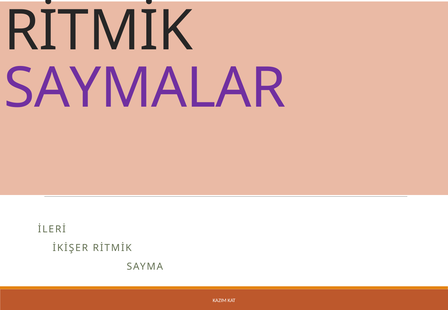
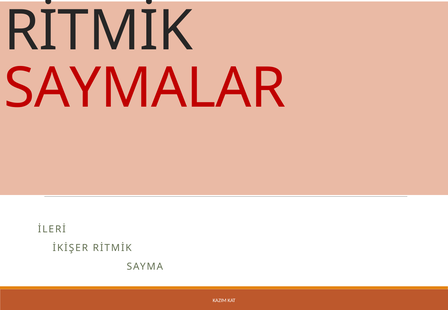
SAYMALAR colour: purple -> red
